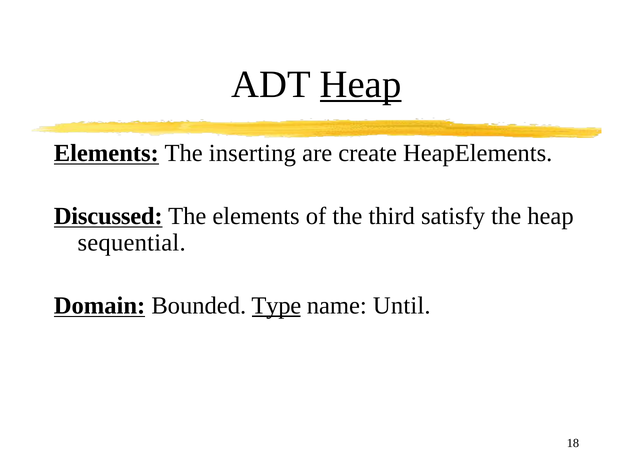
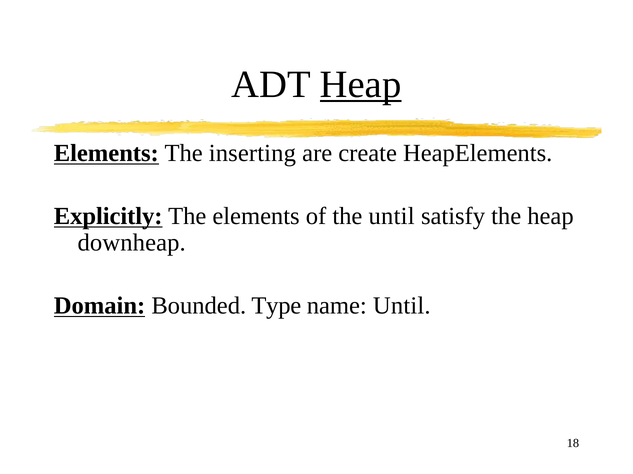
Discussed: Discussed -> Explicitly
the third: third -> until
sequential: sequential -> downheap
Type underline: present -> none
